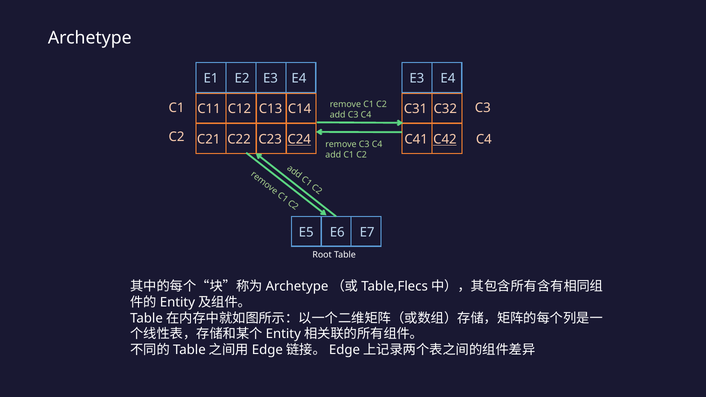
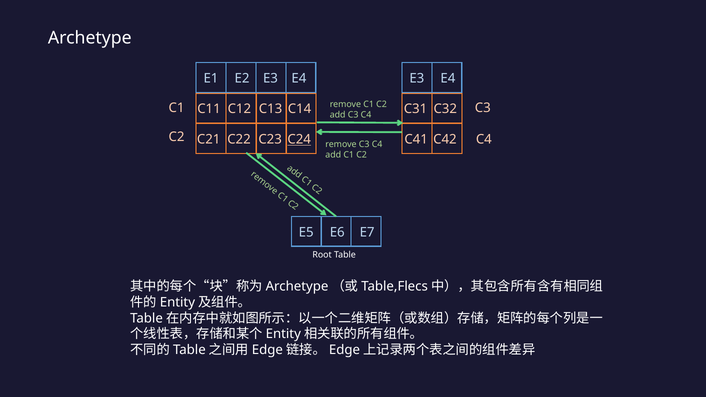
C42 underline: present -> none
